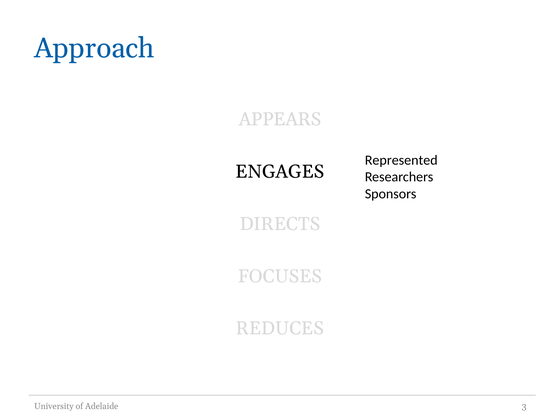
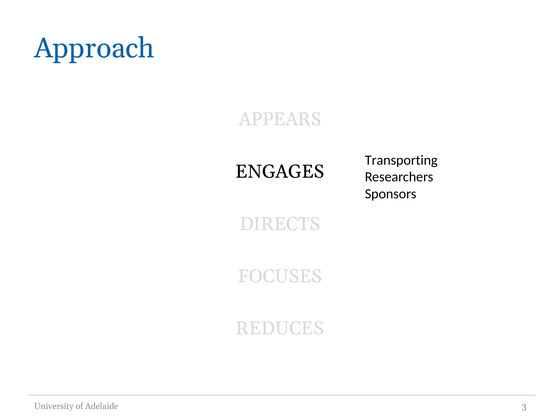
Represented: Represented -> Transporting
